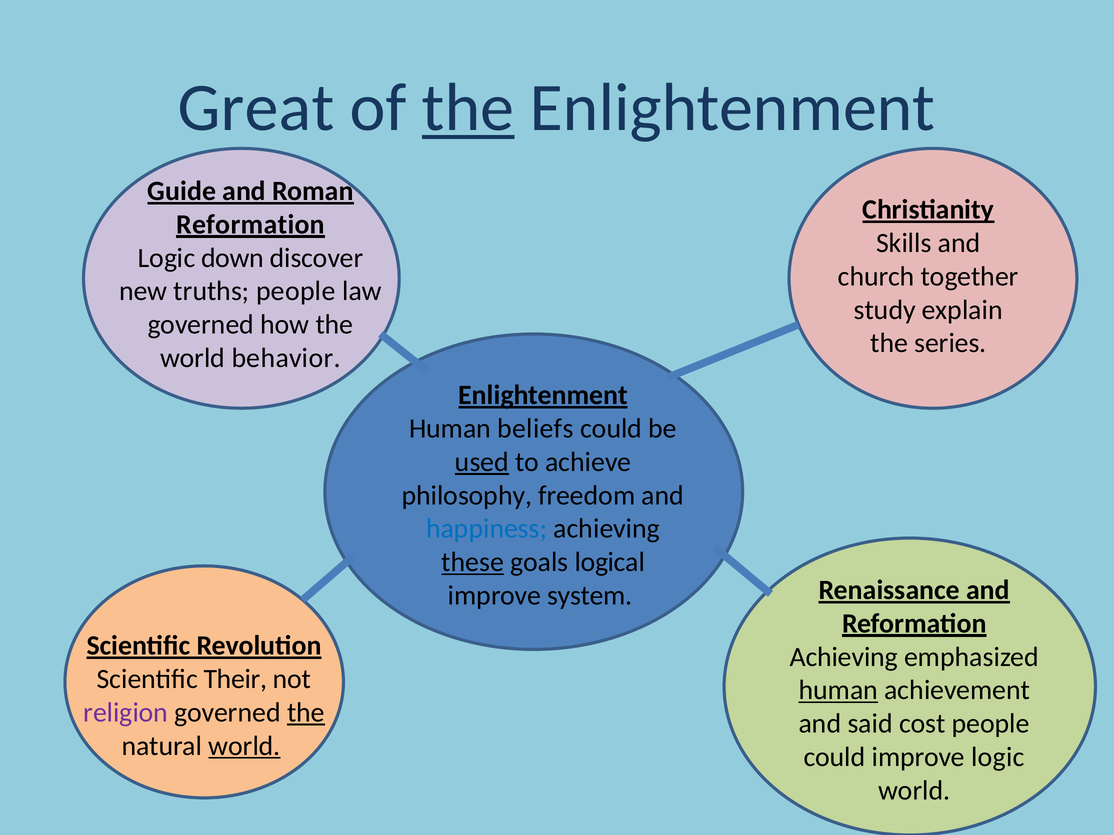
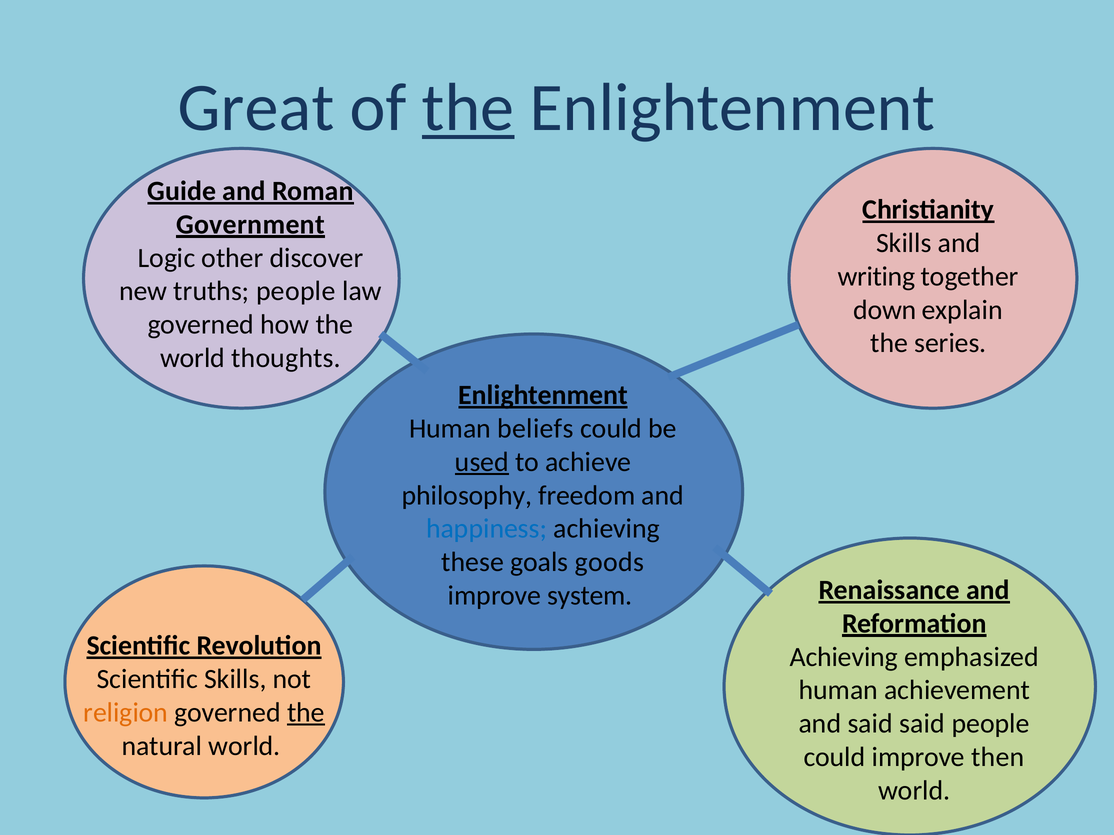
Reformation at (250, 225): Reformation -> Government
down: down -> other
church: church -> writing
study: study -> down
behavior: behavior -> thoughts
these underline: present -> none
logical: logical -> goods
Scientific Their: Their -> Skills
human at (838, 691) underline: present -> none
religion colour: purple -> orange
said cost: cost -> said
world at (244, 746) underline: present -> none
improve logic: logic -> then
